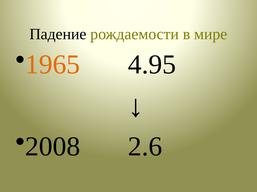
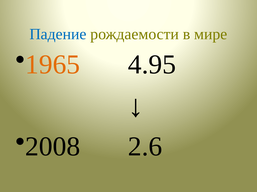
Падение colour: black -> blue
